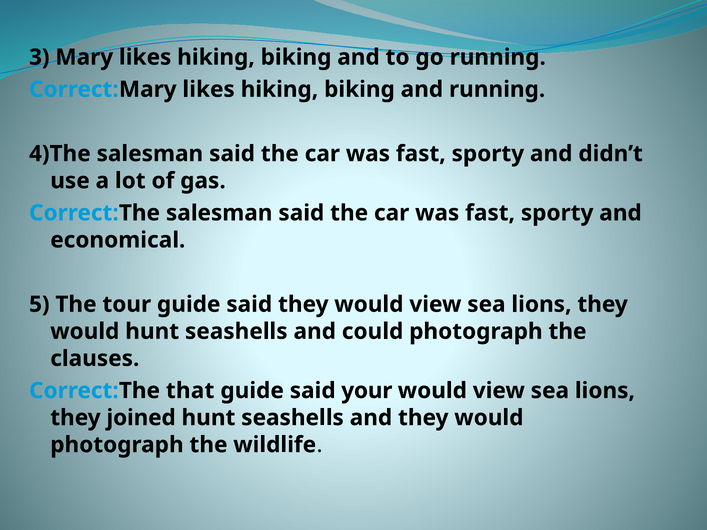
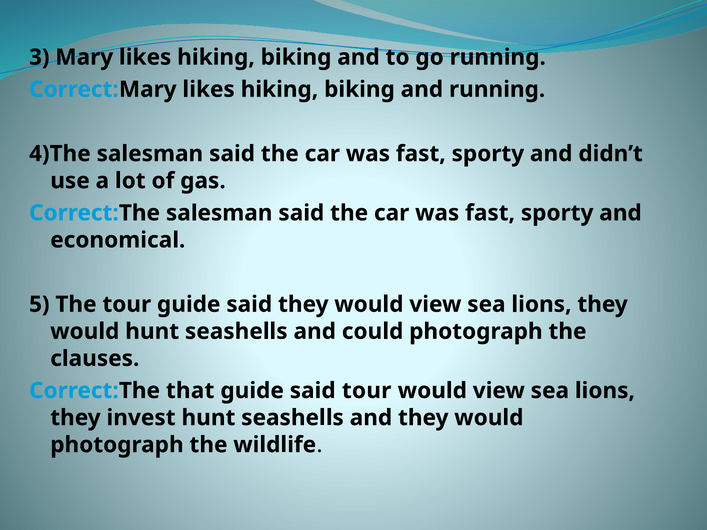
said your: your -> tour
joined: joined -> invest
